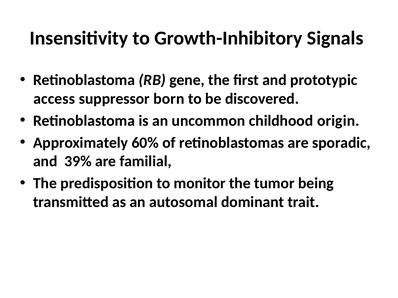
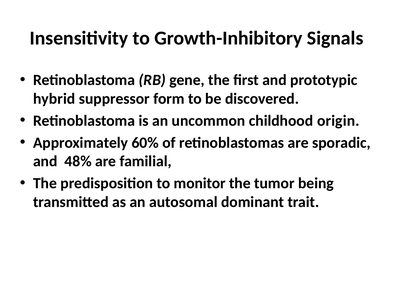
access: access -> hybrid
born: born -> form
39%: 39% -> 48%
